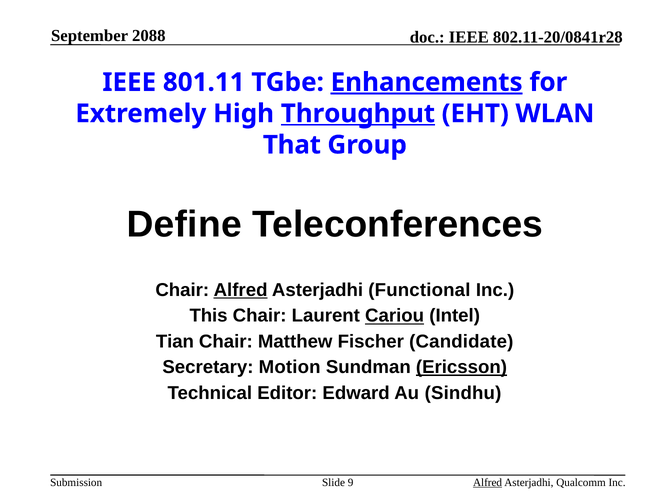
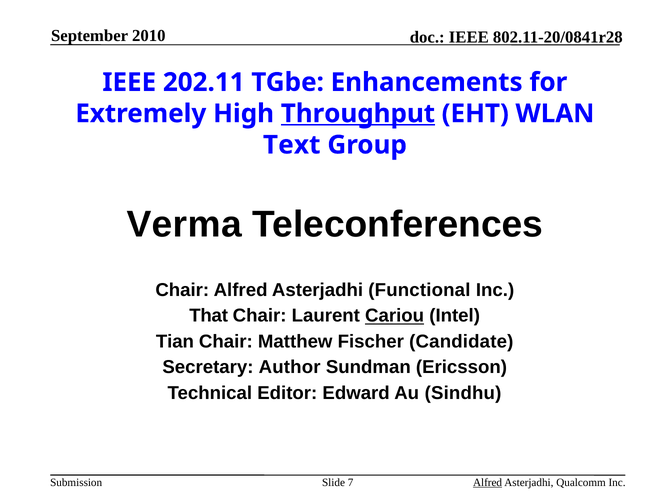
2088: 2088 -> 2010
801.11: 801.11 -> 202.11
Enhancements underline: present -> none
That: That -> Text
Define: Define -> Verma
Alfred at (241, 290) underline: present -> none
This: This -> That
Motion: Motion -> Author
Ericsson underline: present -> none
9: 9 -> 7
